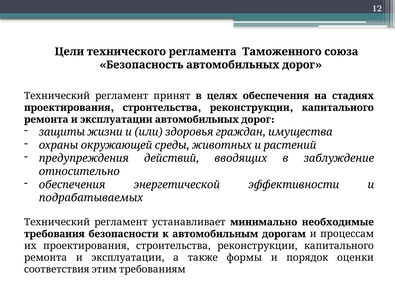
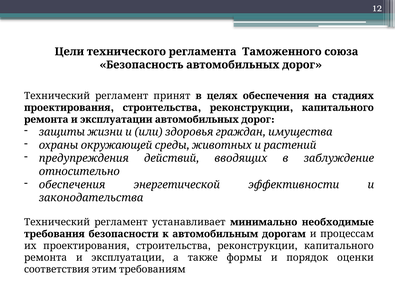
подрабатываемых: подрабатываемых -> законодательства
